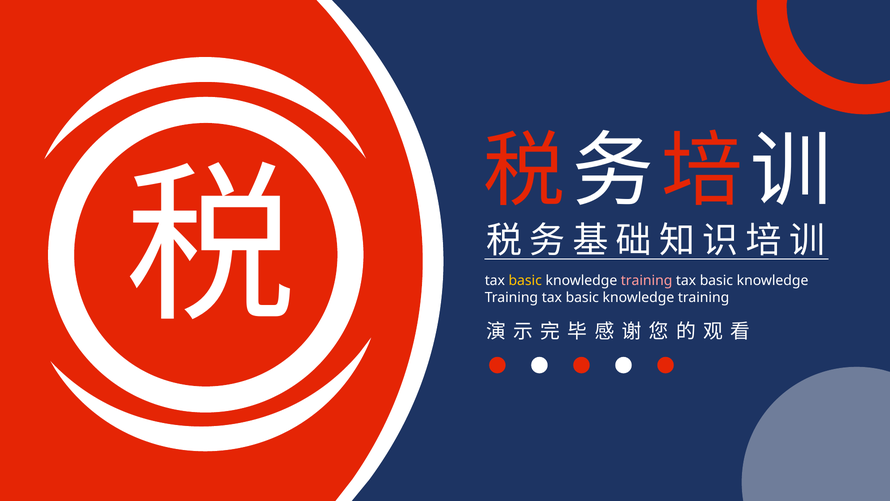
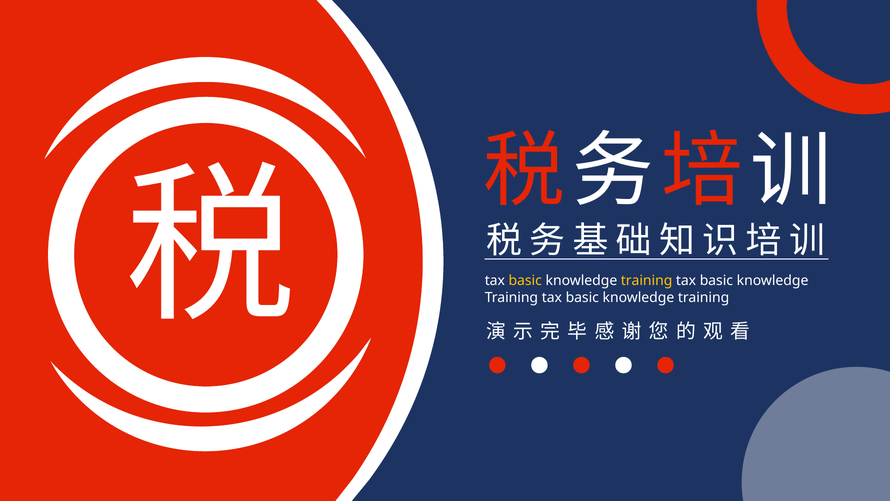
training at (647, 281) colour: pink -> yellow
